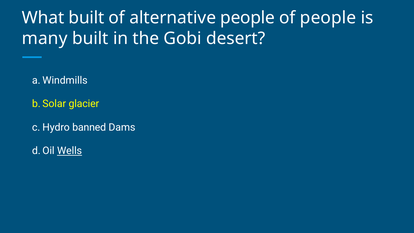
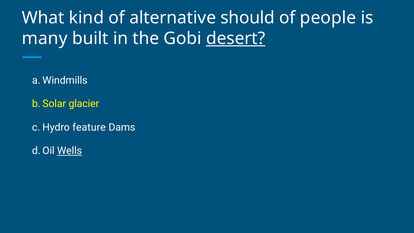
What built: built -> kind
alternative people: people -> should
desert underline: none -> present
banned: banned -> feature
